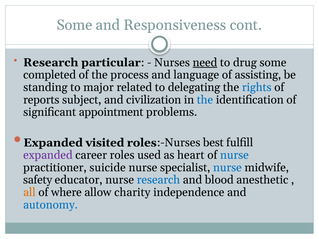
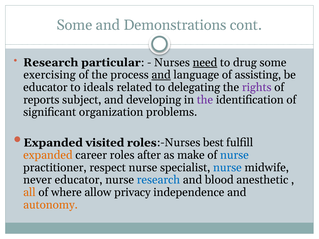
Responsiveness: Responsiveness -> Demonstrations
completed: completed -> exercising
and at (161, 75) underline: none -> present
standing at (45, 87): standing -> educator
major: major -> ideals
rights colour: blue -> purple
civilization: civilization -> developing
the at (205, 100) colour: blue -> purple
appointment: appointment -> organization
expanded at (48, 155) colour: purple -> orange
used: used -> after
heart: heart -> make
suicide: suicide -> respect
safety: safety -> never
charity: charity -> privacy
autonomy colour: blue -> orange
